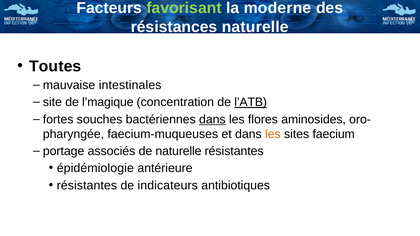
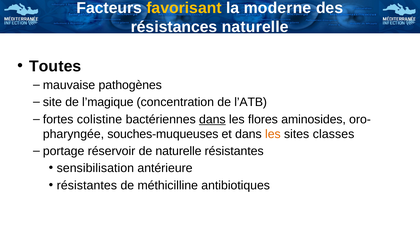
favorisant colour: light green -> yellow
intestinales: intestinales -> pathogènes
l’ATB underline: present -> none
souches: souches -> colistine
faecium-muqueuses: faecium-muqueuses -> souches-muqueuses
faecium: faecium -> classes
associés: associés -> réservoir
épidémiologie: épidémiologie -> sensibilisation
indicateurs: indicateurs -> méthicilline
